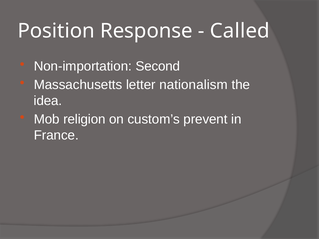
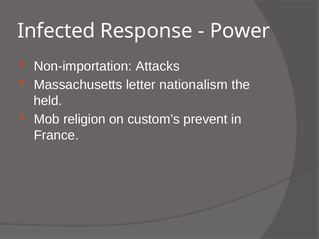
Position: Position -> Infected
Called: Called -> Power
Second: Second -> Attacks
idea: idea -> held
